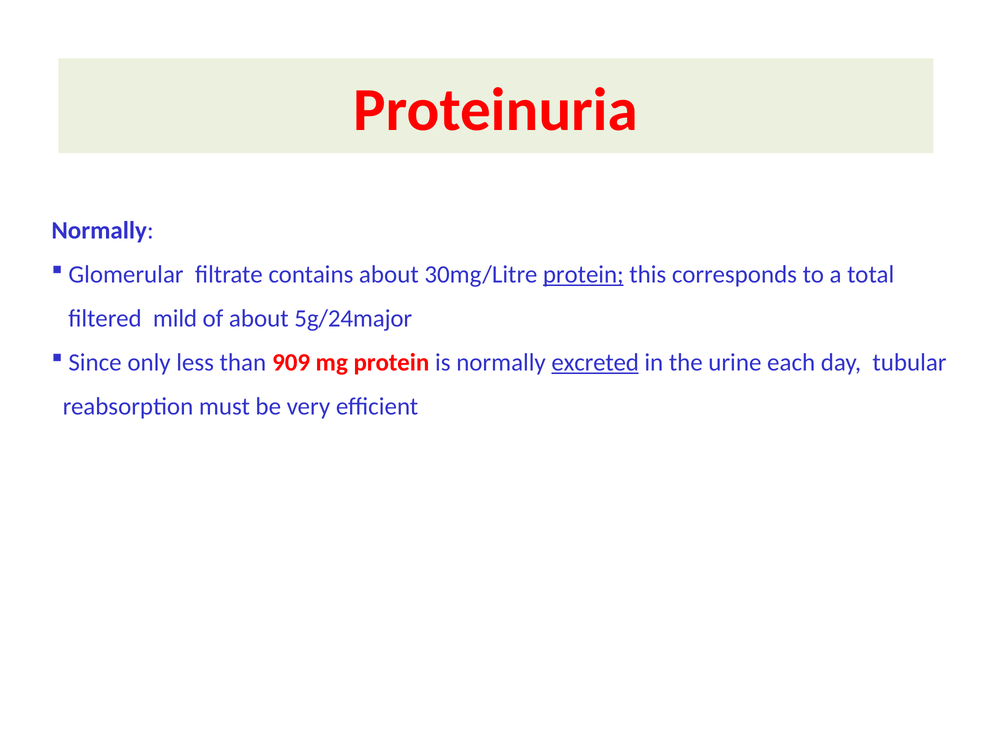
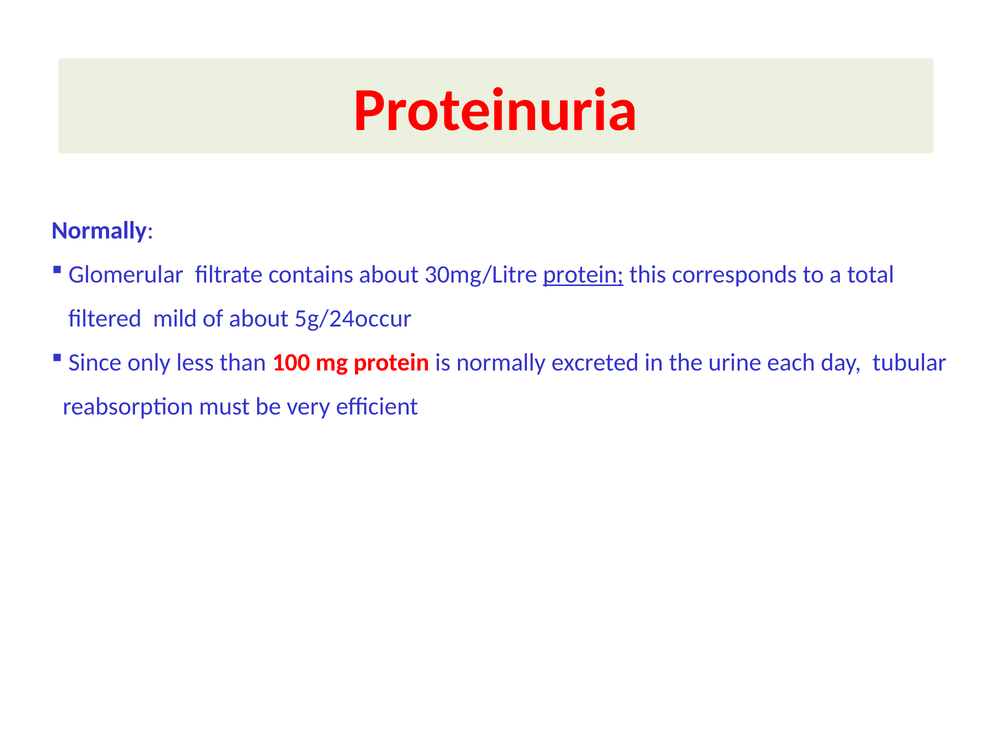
5g/24major: 5g/24major -> 5g/24occur
909: 909 -> 100
excreted underline: present -> none
